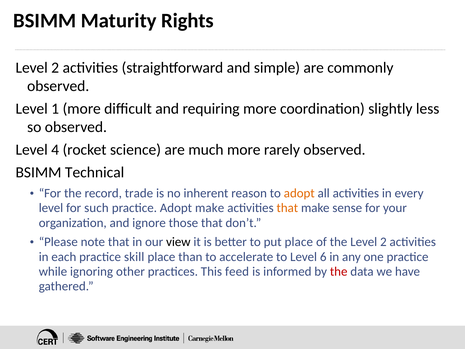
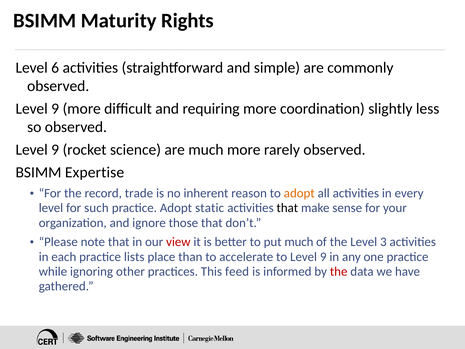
2 at (55, 68): 2 -> 6
1 at (55, 109): 1 -> 9
4 at (55, 150): 4 -> 9
Technical: Technical -> Expertise
Adopt make: make -> static
that at (287, 208) colour: orange -> black
view colour: black -> red
put place: place -> much
the Level 2: 2 -> 3
skill: skill -> lists
to Level 6: 6 -> 9
